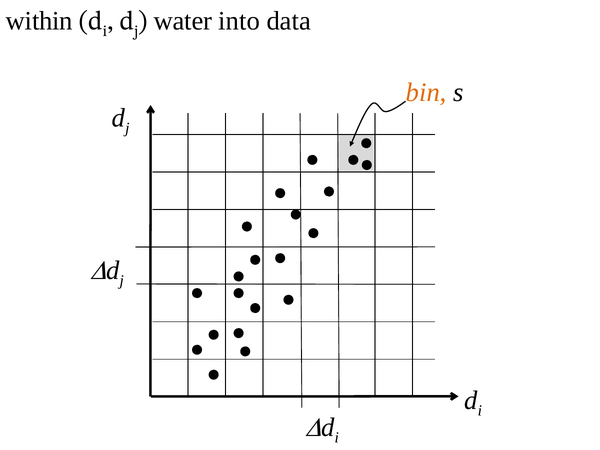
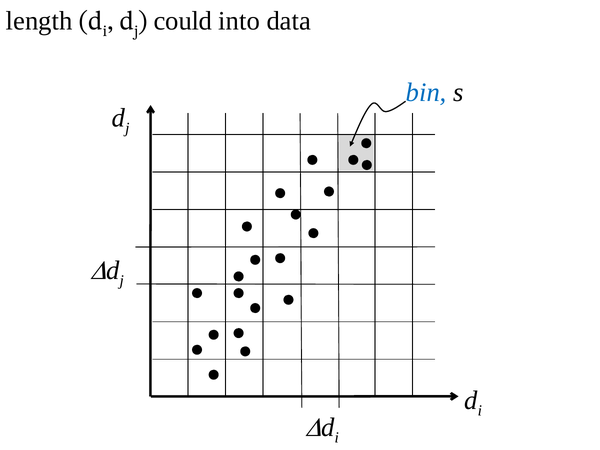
within: within -> length
water: water -> could
bin colour: orange -> blue
